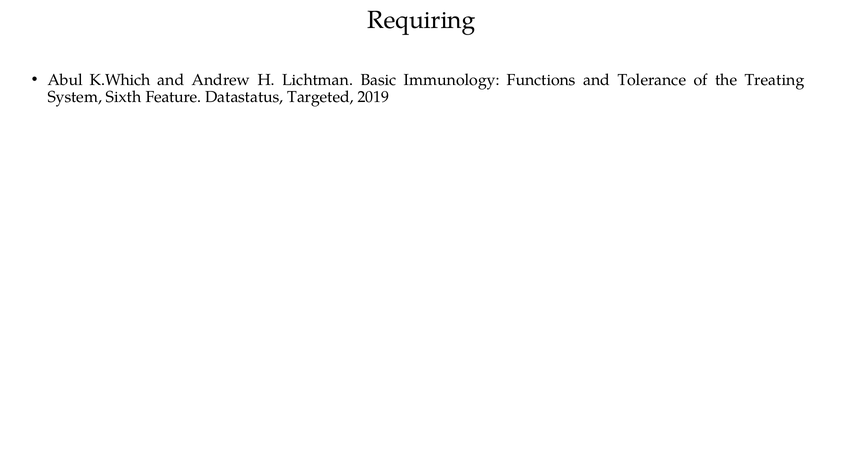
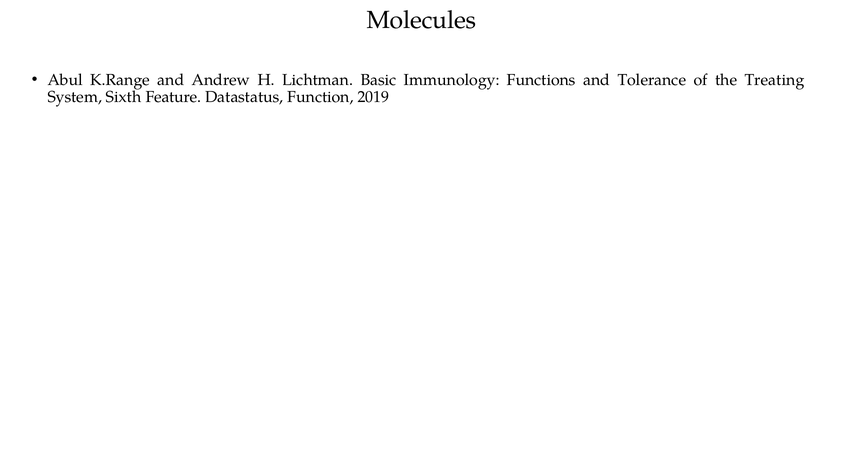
Requiring: Requiring -> Molecules
K.Which: K.Which -> K.Range
Targeted: Targeted -> Function
